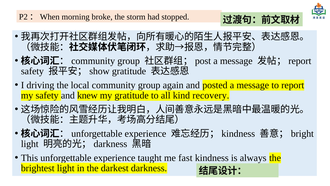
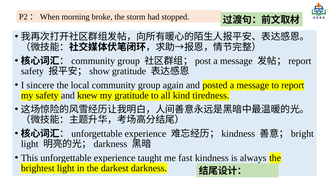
driving: driving -> sincere
recovery: recovery -> tiredness
